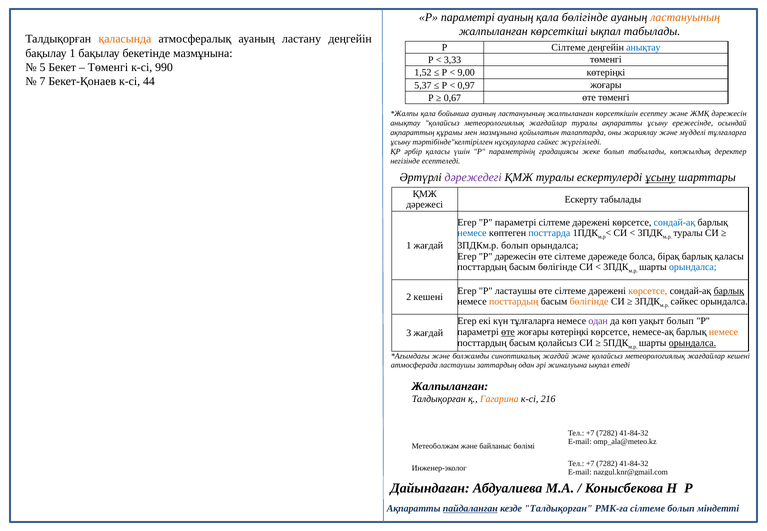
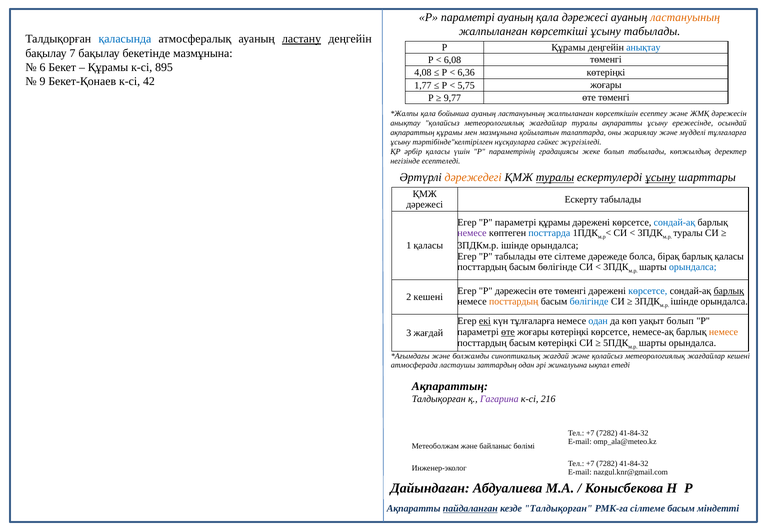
қала бөлігінде: бөлігінде -> дәрежесі
көрсеткіші ықпал: ықпал -> ұсыну
қаласында colour: orange -> blue
ластану underline: none -> present
Р Сілтеме: Сілтеме -> Құрамы
бақылау 1: 1 -> 7
3,33: 3,33 -> 6,08
5: 5 -> 6
Төменгі at (108, 67): Төменгі -> Құрамы
990: 990 -> 895
1,52: 1,52 -> 4,08
9,00: 9,00 -> 6,36
7: 7 -> 9
44: 44 -> 42
5,37: 5,37 -> 1,77
0,97: 0,97 -> 5,75
0,67: 0,67 -> 9,77
дәрежедегі colour: purple -> orange
туралы at (555, 178) underline: none -> present
параметрі сілтеме: сілтеме -> құрамы
немесе at (472, 233) colour: blue -> purple
1 жағдай: жағдай -> қаласы
3ПДКм.р болып: болып -> ішінде
P дәрежесін: дәрежесін -> табылады
Р ластаушы: ластаушы -> дәрежесін
сілтеме at (570, 291): сілтеме -> төменгі
көрсетсе at (648, 291) colour: orange -> blue
бөлігінде at (589, 302) colour: orange -> blue
сәйкес at (684, 302): сәйкес -> ішінде
екі underline: none -> present
одан at (598, 321) colour: purple -> blue
басым қолайсыз: қолайсыз -> көтеріңкі
орындалса at (692, 343) underline: present -> none
Жалпыланған at (450, 387): Жалпыланған -> Ақпараттың
Гагарина colour: orange -> purple
сілтеме болып: болып -> басым
